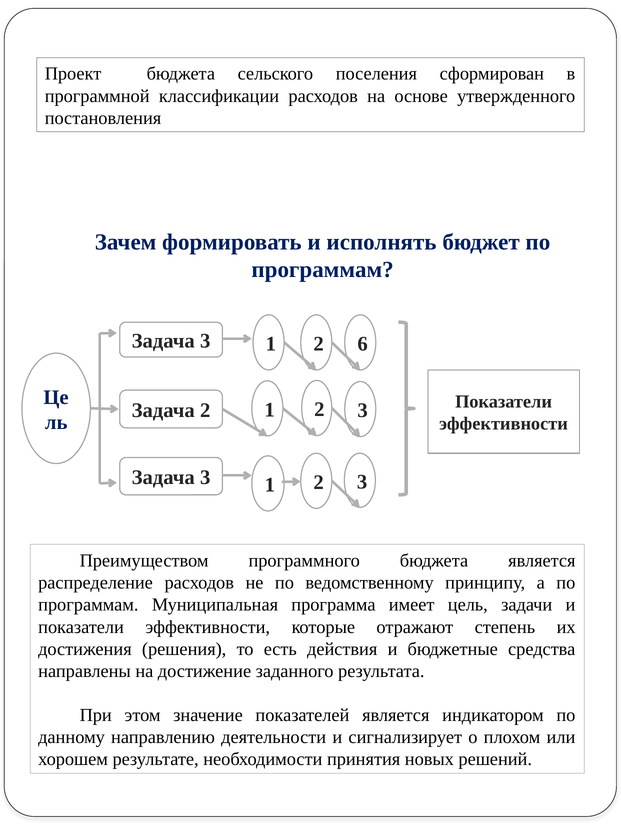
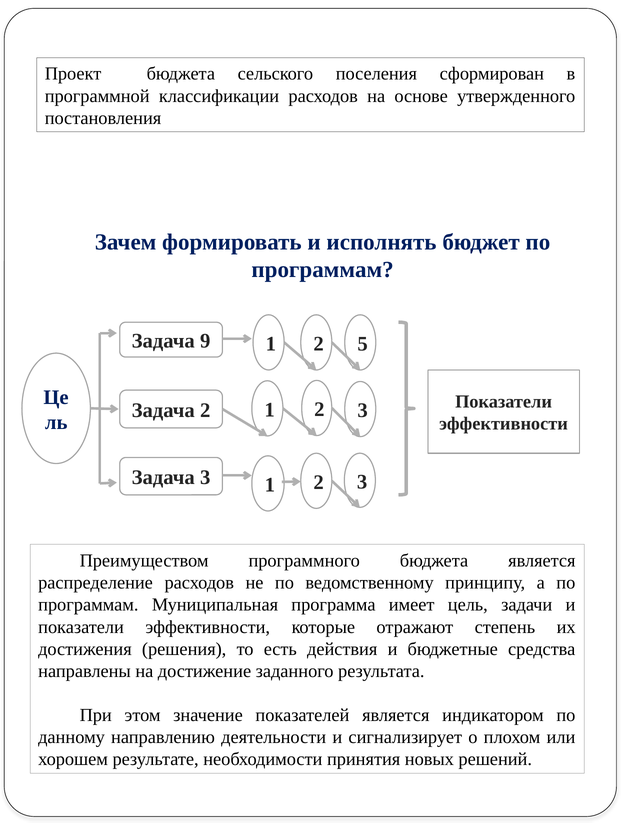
3 at (205, 341): 3 -> 9
6: 6 -> 5
